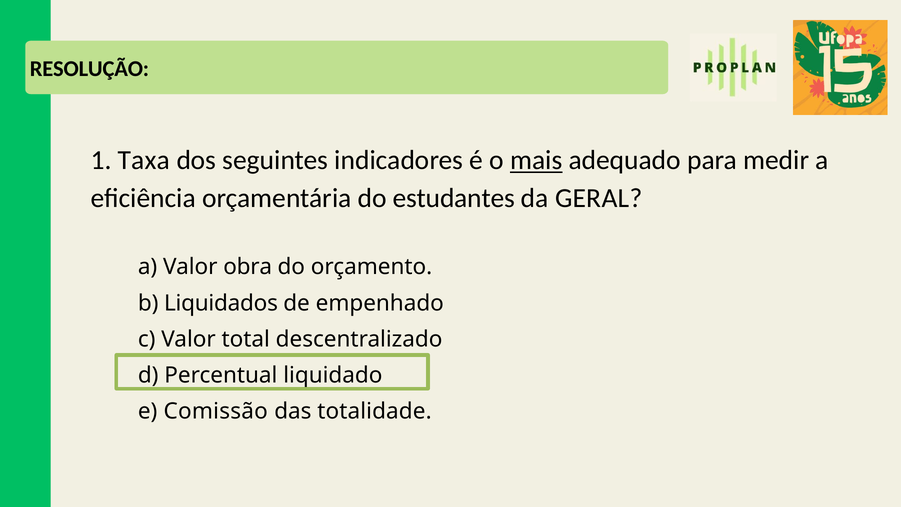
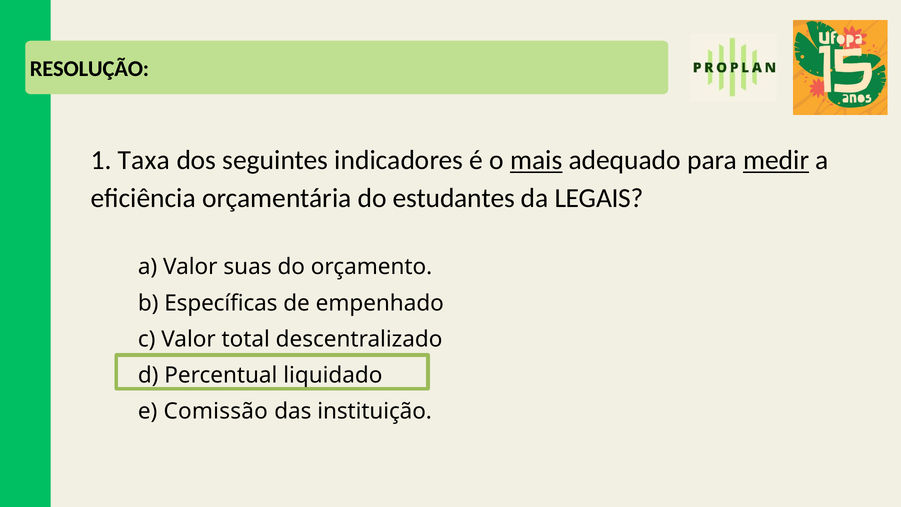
medir underline: none -> present
GERAL: GERAL -> LEGAIS
obra: obra -> suas
Liquidados: Liquidados -> Específicas
totalidade: totalidade -> instituição
